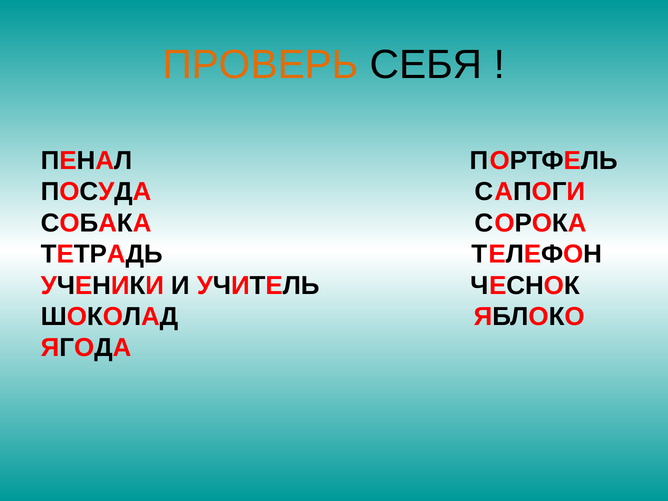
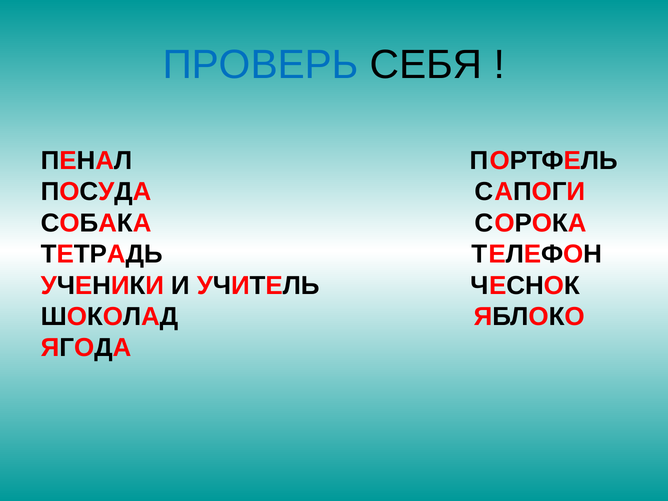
ПРОВЕРЬ colour: orange -> blue
